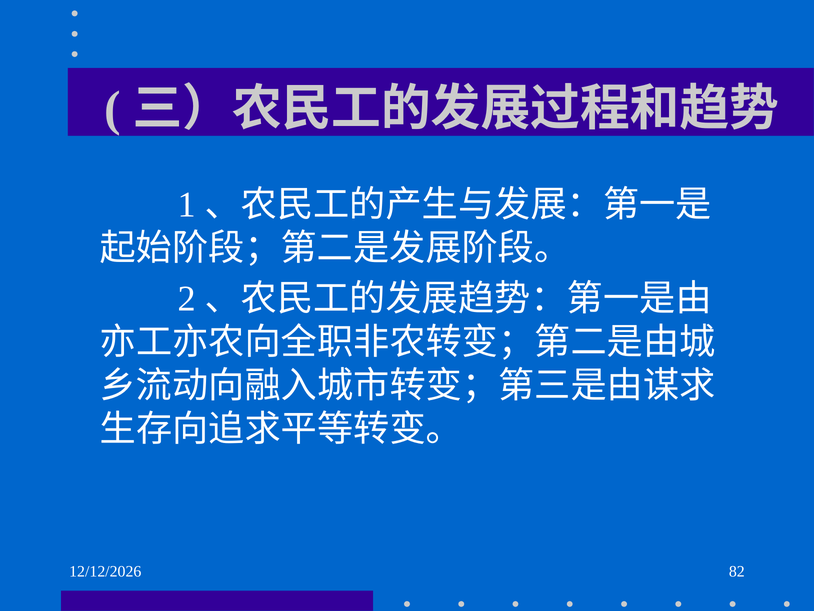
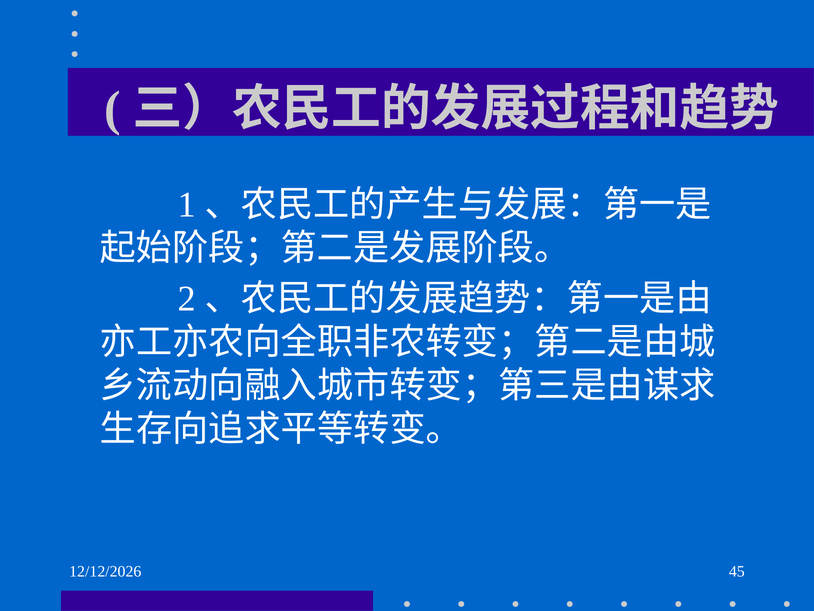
82: 82 -> 45
